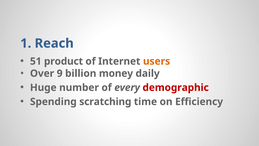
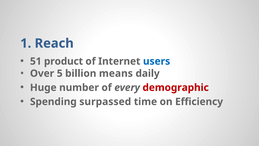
users colour: orange -> blue
9: 9 -> 5
money: money -> means
scratching: scratching -> surpassed
